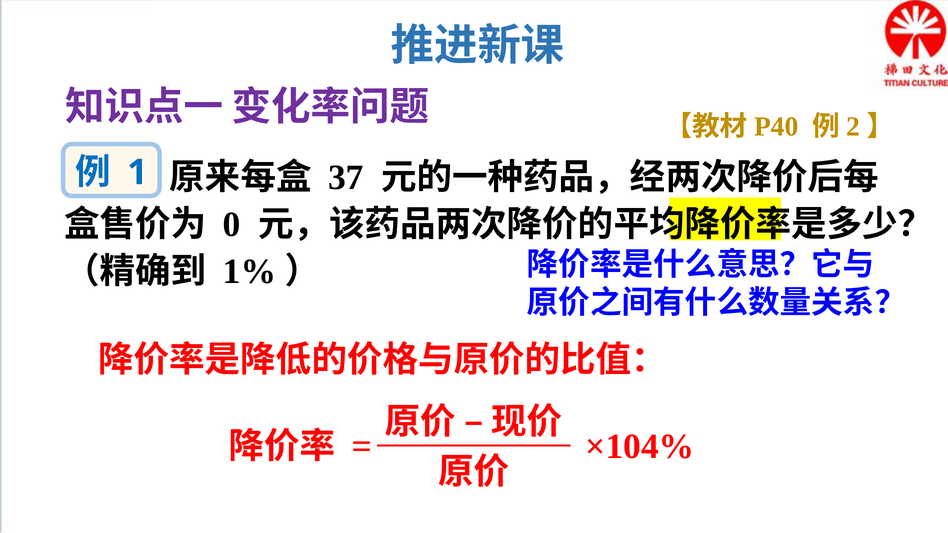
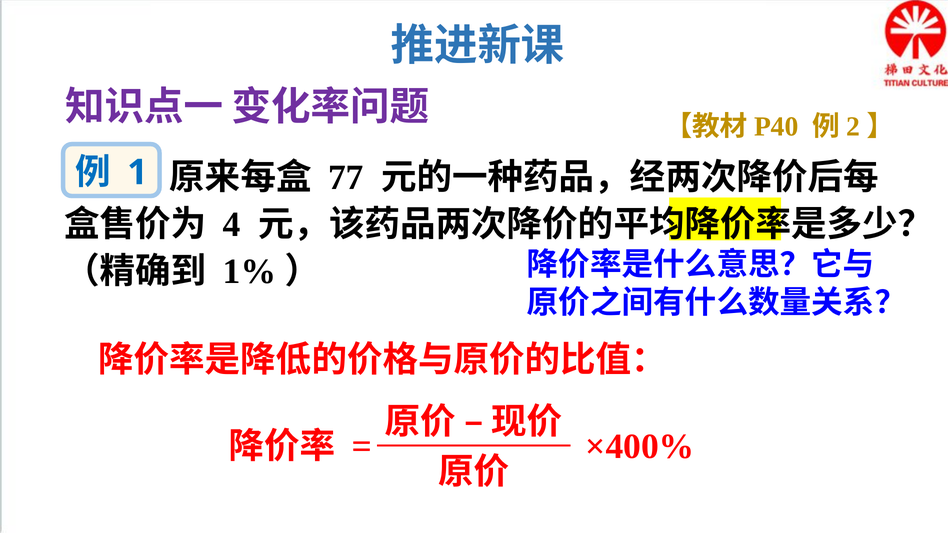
37: 37 -> 77
0: 0 -> 4
×104%: ×104% -> ×400%
